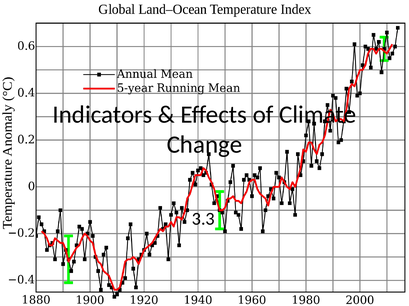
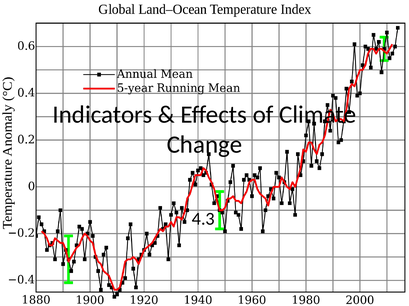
3.3: 3.3 -> 4.3
